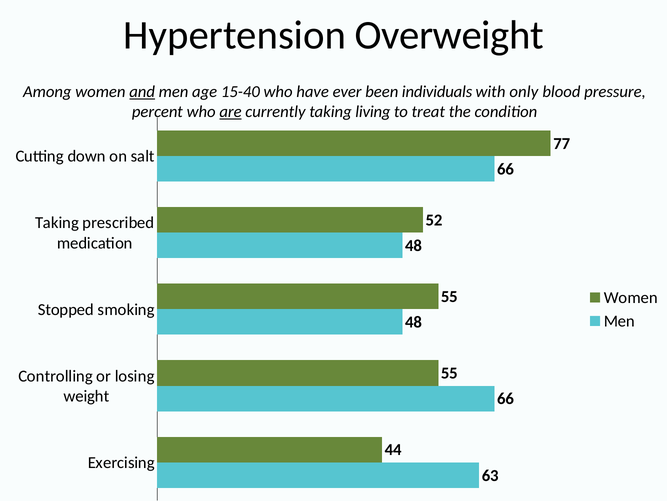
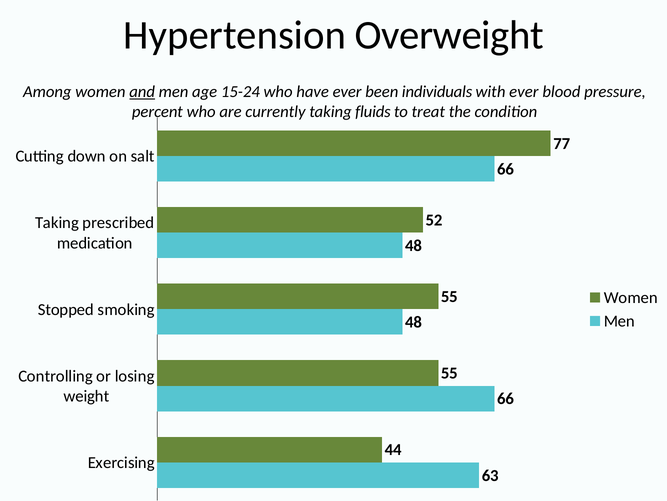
15-40: 15-40 -> 15-24
with only: only -> ever
are underline: present -> none
living: living -> fluids
